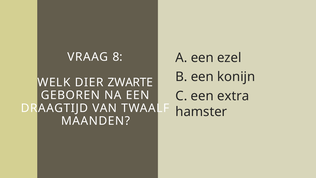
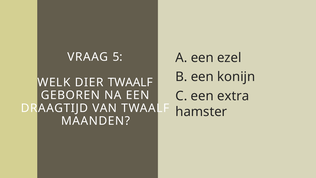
8: 8 -> 5
DIER ZWARTE: ZWARTE -> TWAALF
